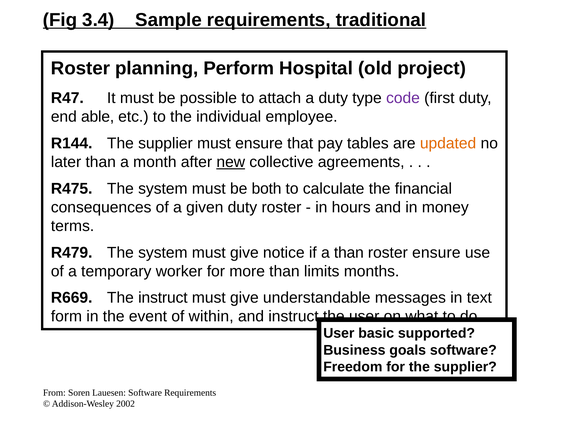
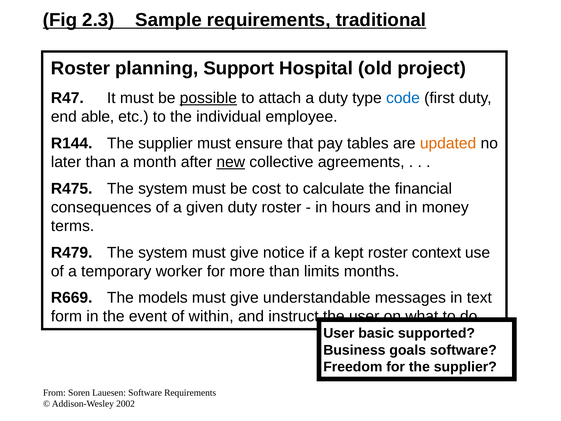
3.4: 3.4 -> 2.3
Perform: Perform -> Support
possible underline: none -> present
code colour: purple -> blue
both: both -> cost
a than: than -> kept
roster ensure: ensure -> context
The instruct: instruct -> models
